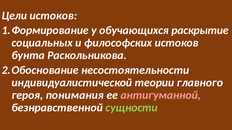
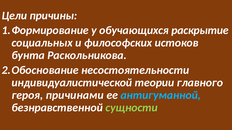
Цели истоков: истоков -> причины
понимания: понимания -> причинами
антигуманной colour: pink -> light blue
